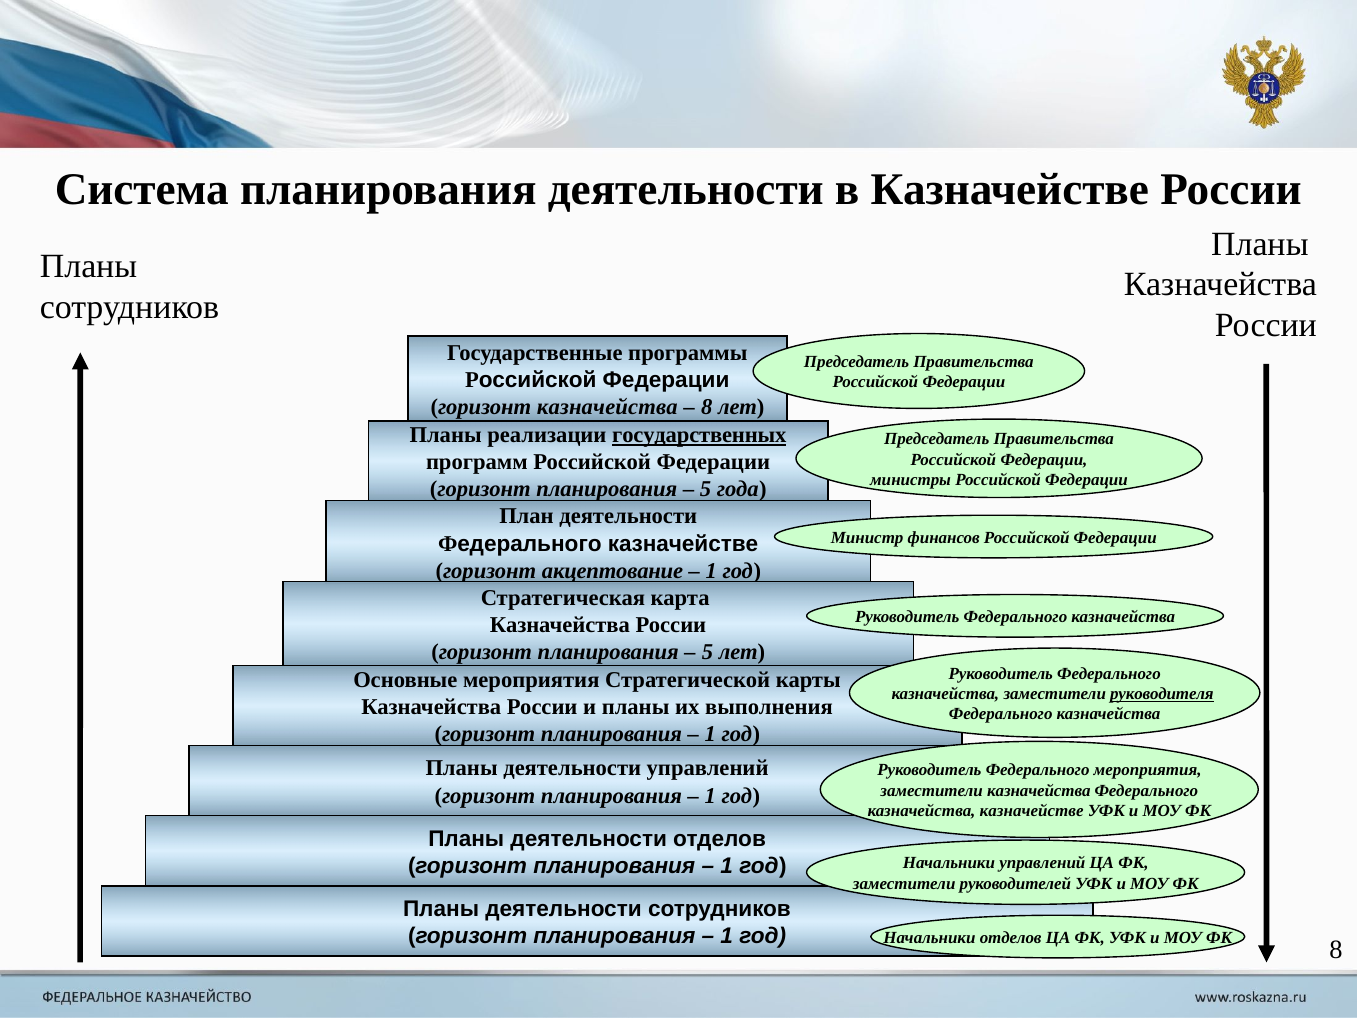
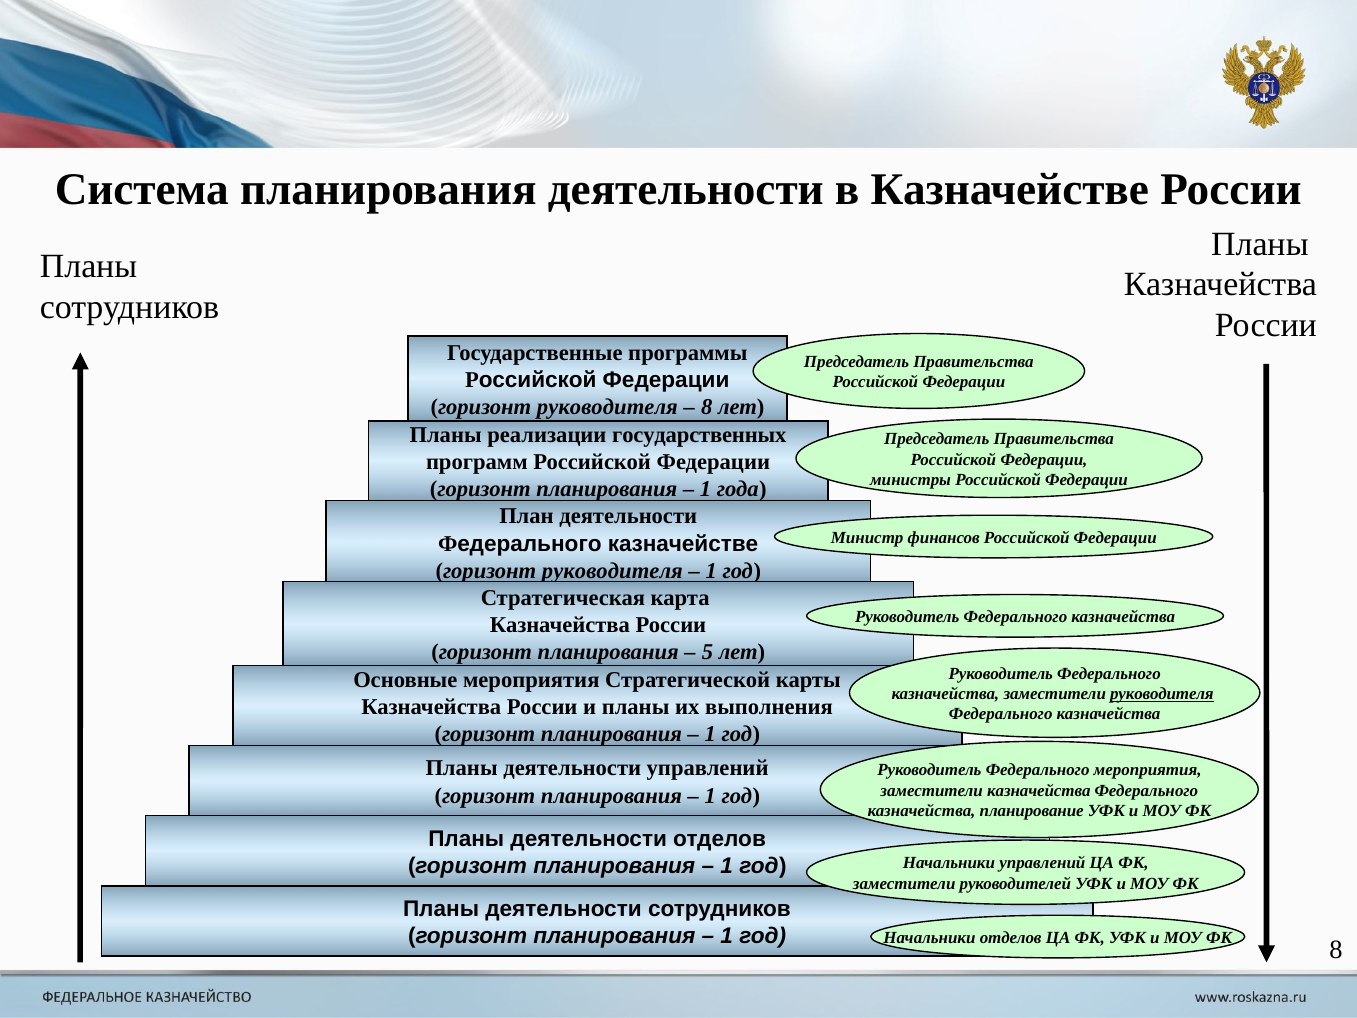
казначейства at (607, 407): казначейства -> руководителя
государственных underline: present -> none
5 at (706, 489): 5 -> 1
акцептование at (613, 571): акцептование -> руководителя
казначейства казначействе: казначействе -> планирование
